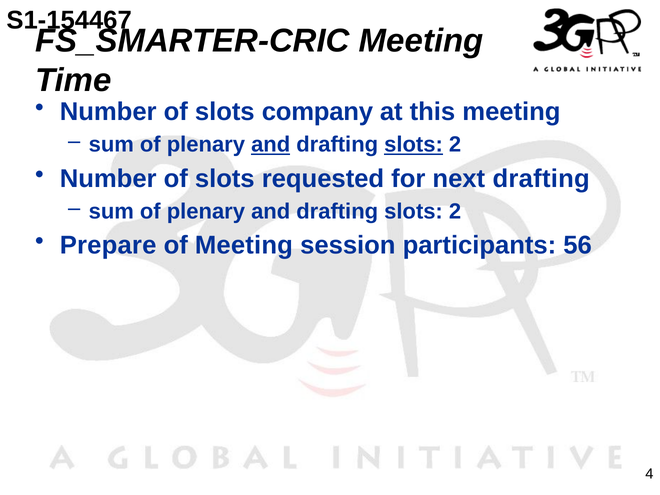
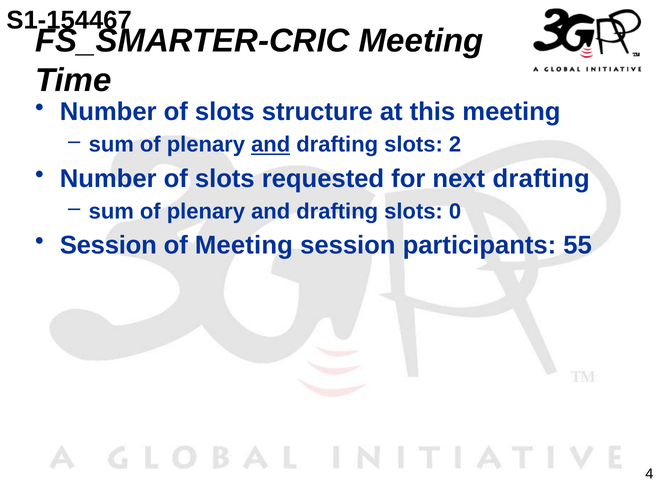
company: company -> structure
slots at (414, 145) underline: present -> none
2 at (455, 211): 2 -> 0
Prepare at (108, 245): Prepare -> Session
56: 56 -> 55
